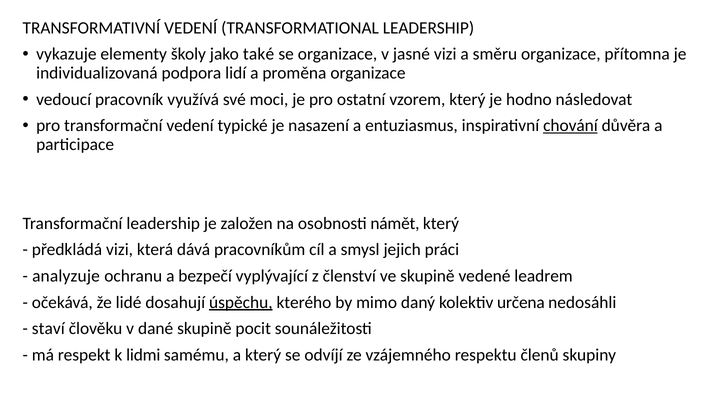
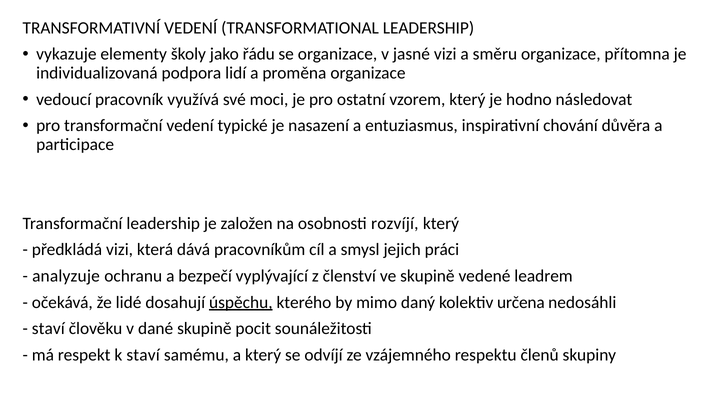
také: také -> řádu
chování underline: present -> none
námět: námět -> rozvíjí
k lidmi: lidmi -> staví
